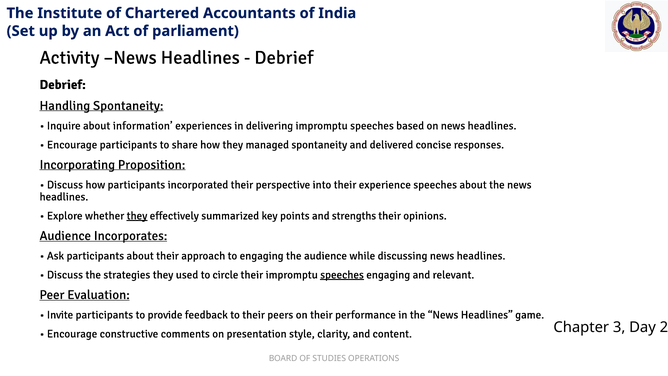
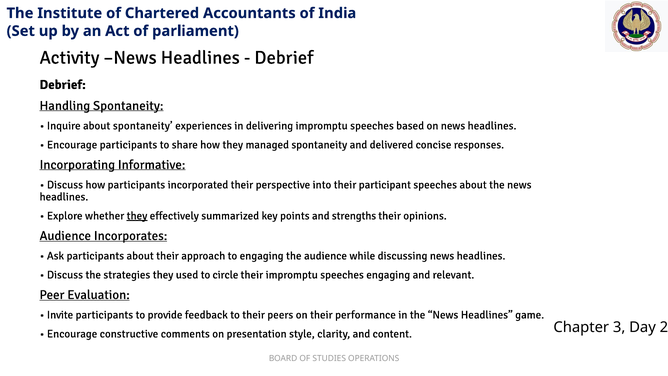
about information: information -> spontaneity
Proposition: Proposition -> Informative
experience: experience -> participant
speeches at (342, 275) underline: present -> none
